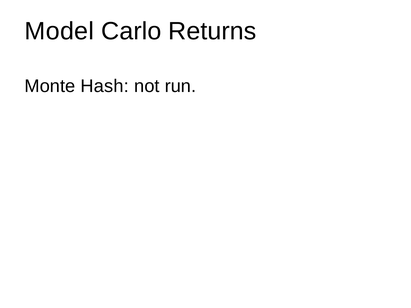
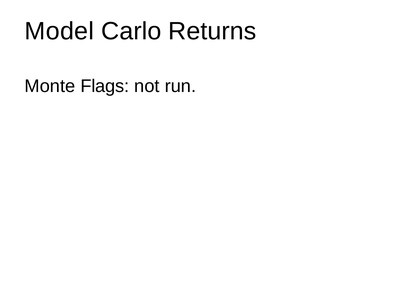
Hash: Hash -> Flags
